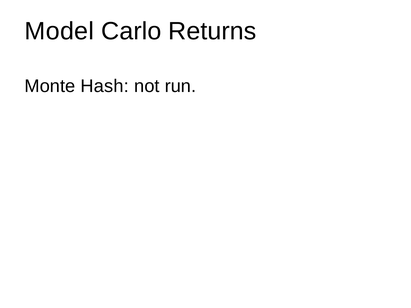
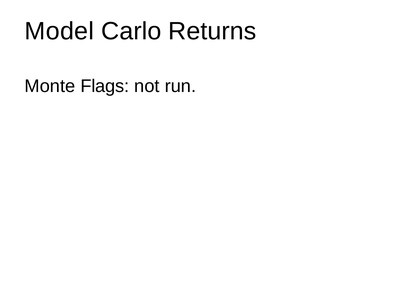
Hash: Hash -> Flags
